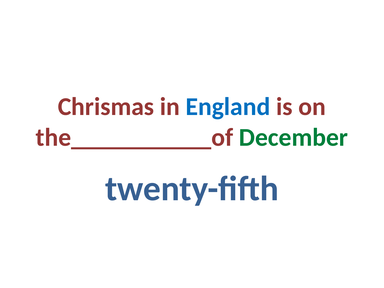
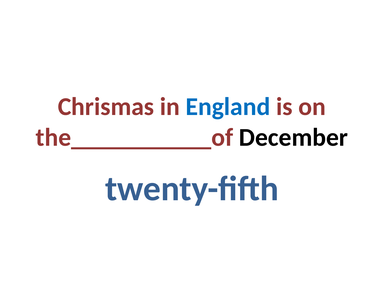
December colour: green -> black
